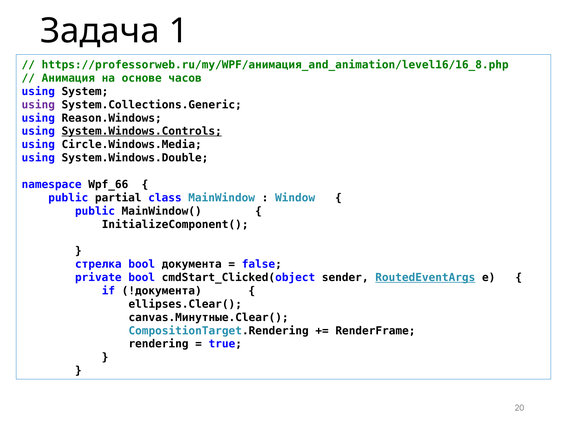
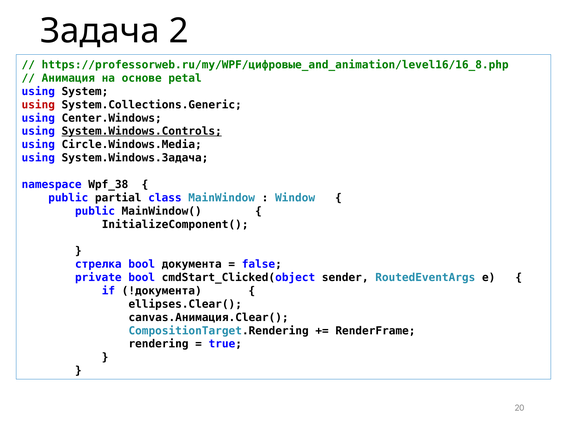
1: 1 -> 2
https://professorweb.ru/my/WPF/анимация_and_animation/level16/16_8.php: https://professorweb.ru/my/WPF/анимация_and_animation/level16/16_8.php -> https://professorweb.ru/my/WPF/цифровые_and_animation/level16/16_8.php
часов: часов -> petal
using at (38, 105) colour: purple -> red
Reason.Windows: Reason.Windows -> Center.Windows
System.Windows.Double: System.Windows.Double -> System.Windows.Задача
Wpf_66: Wpf_66 -> Wpf_38
RoutedEventArgs underline: present -> none
canvas.Минутные.Clear(: canvas.Минутные.Clear( -> canvas.Анимация.Clear(
